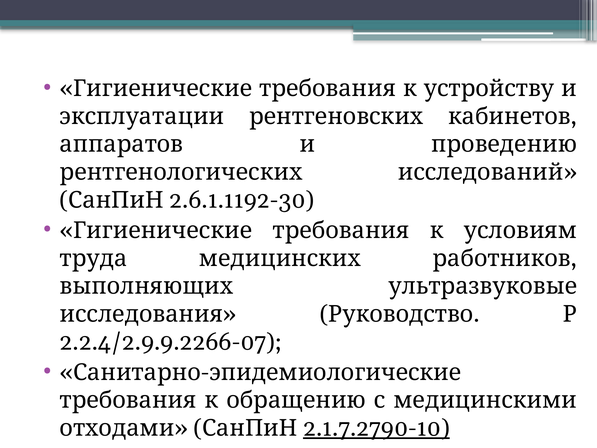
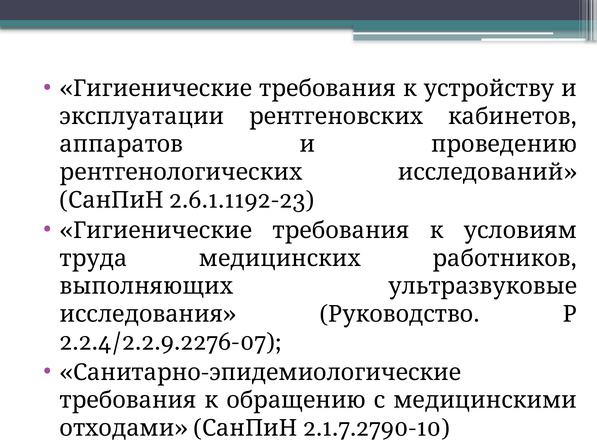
2.6.1.1192-30: 2.6.1.1192-30 -> 2.6.1.1192-23
2.2.4/2.9.9.2266-07: 2.2.4/2.9.9.2266-07 -> 2.2.4/2.2.9.2276-07
2.1.7.2790-10 underline: present -> none
